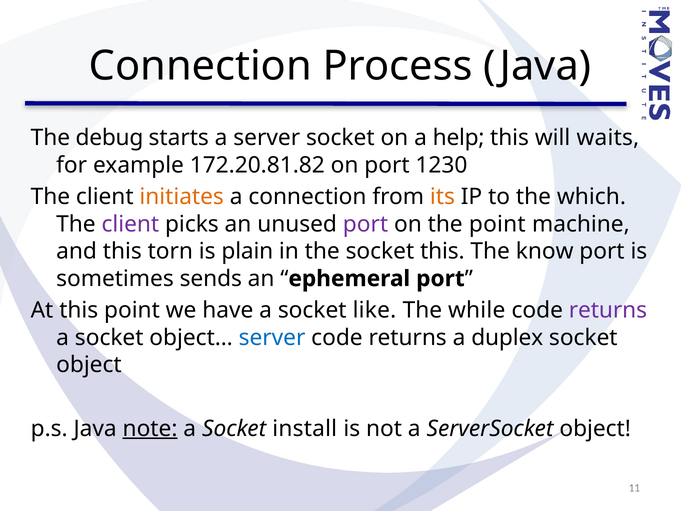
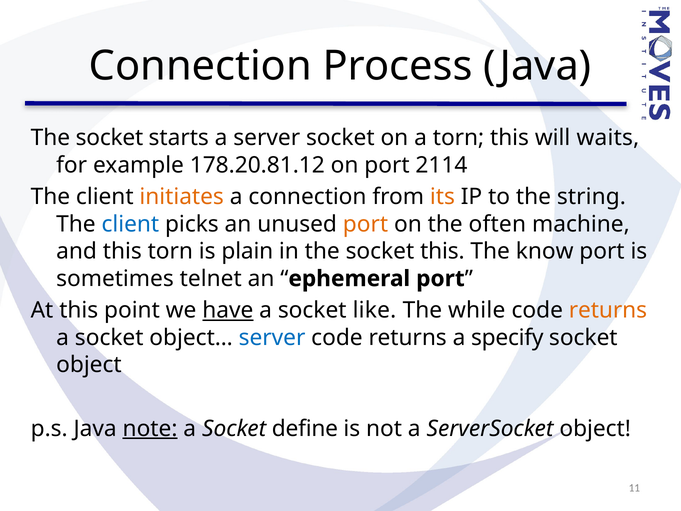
debug at (109, 138): debug -> socket
a help: help -> torn
172.20.81.82: 172.20.81.82 -> 178.20.81.12
1230: 1230 -> 2114
which: which -> string
client at (130, 224) colour: purple -> blue
port at (365, 224) colour: purple -> orange
the point: point -> often
sends: sends -> telnet
have underline: none -> present
returns at (608, 310) colour: purple -> orange
duplex: duplex -> specify
install: install -> define
